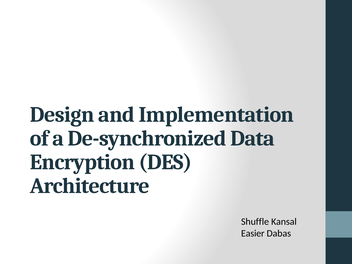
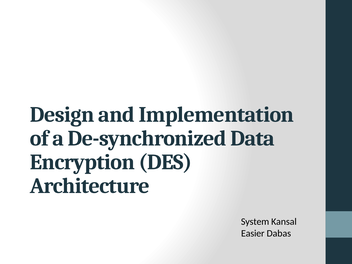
Shuffle: Shuffle -> System
